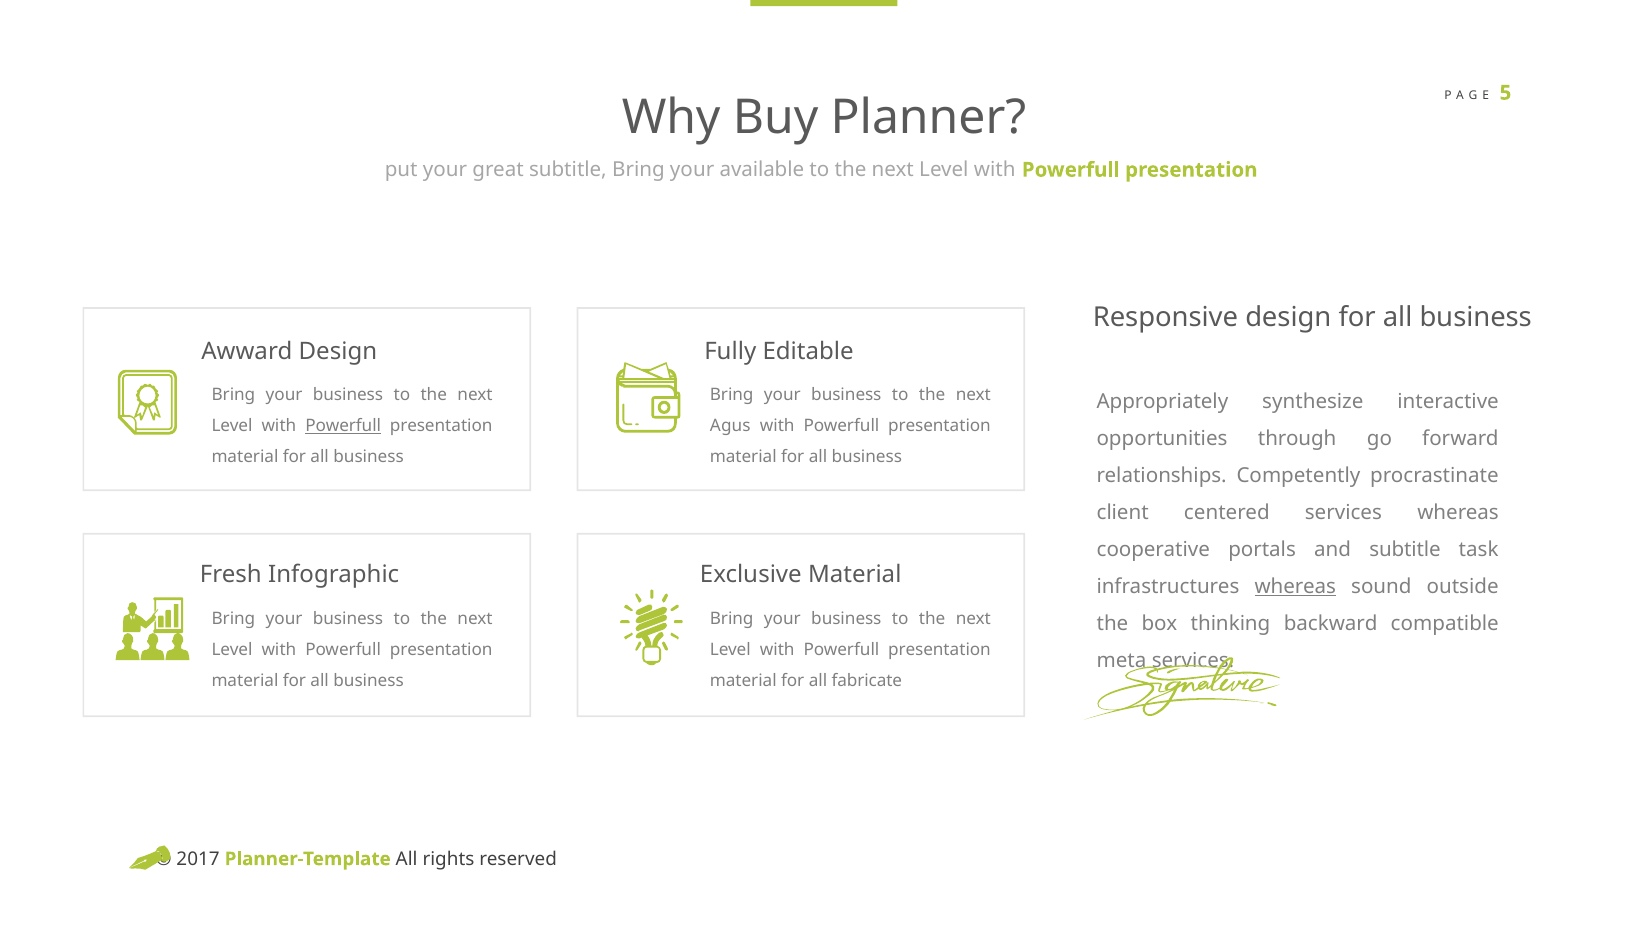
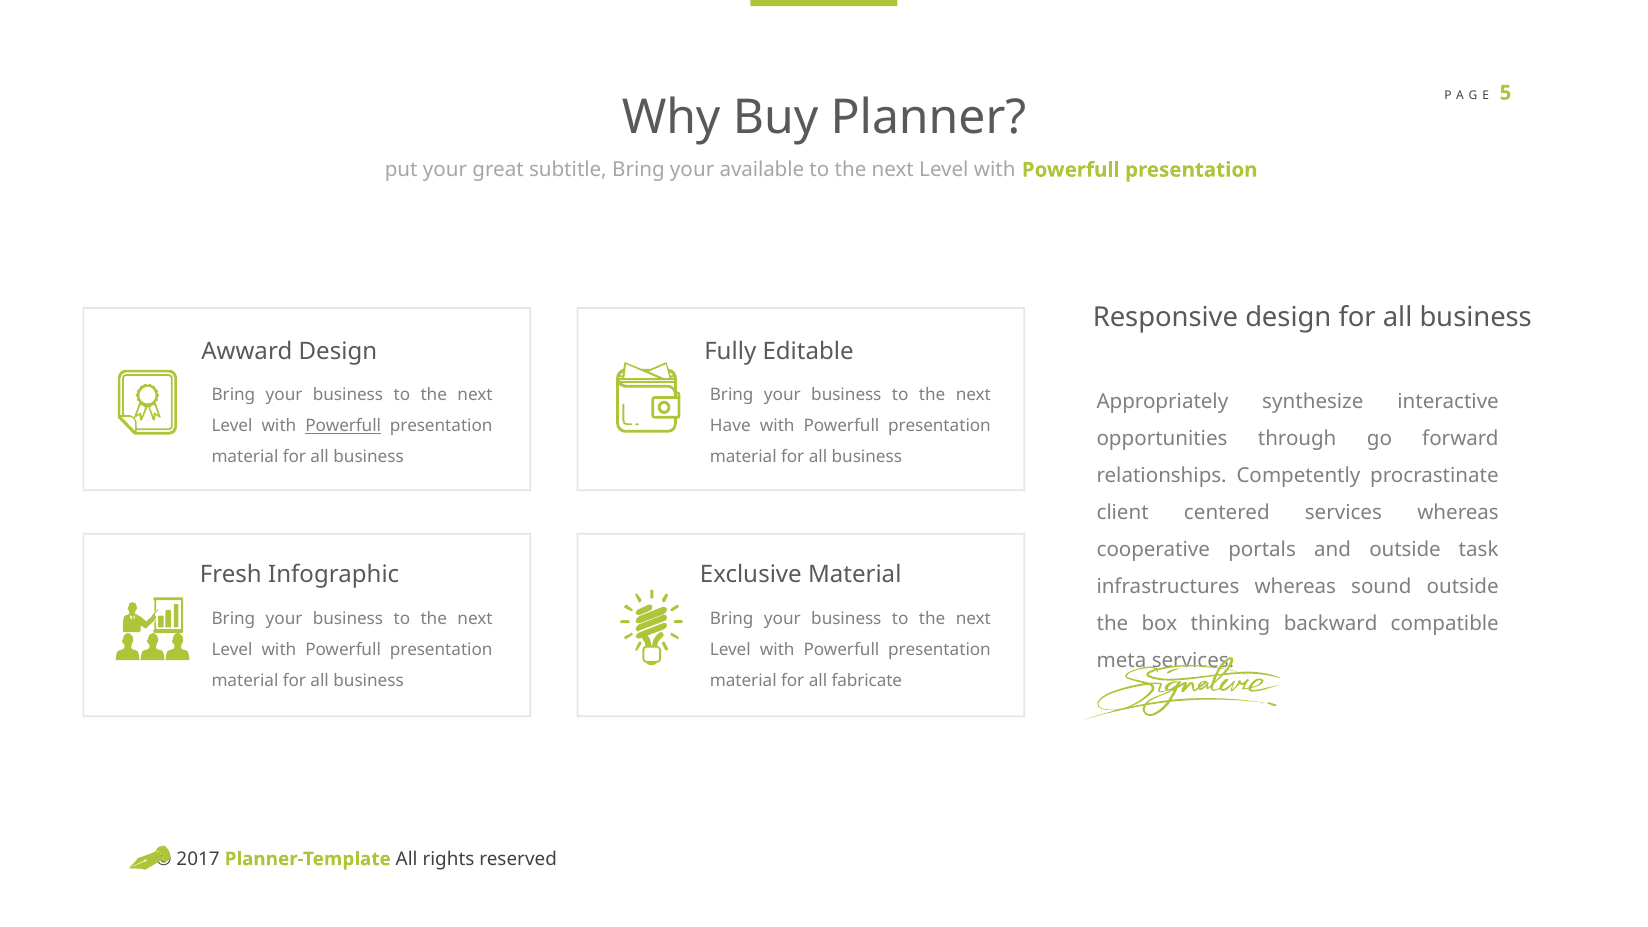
Agus: Agus -> Have
and subtitle: subtitle -> outside
whereas at (1295, 587) underline: present -> none
